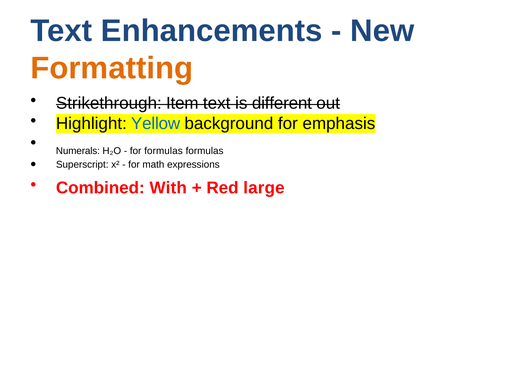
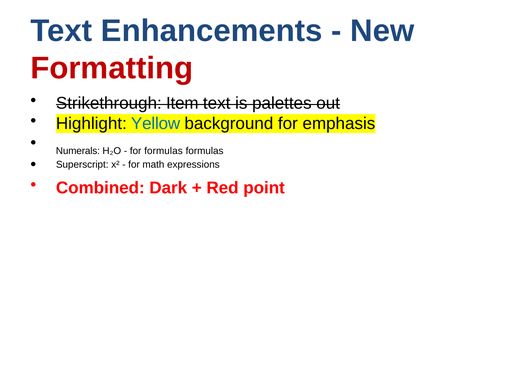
Formatting colour: orange -> red
different: different -> palettes
With: With -> Dark
large: large -> point
